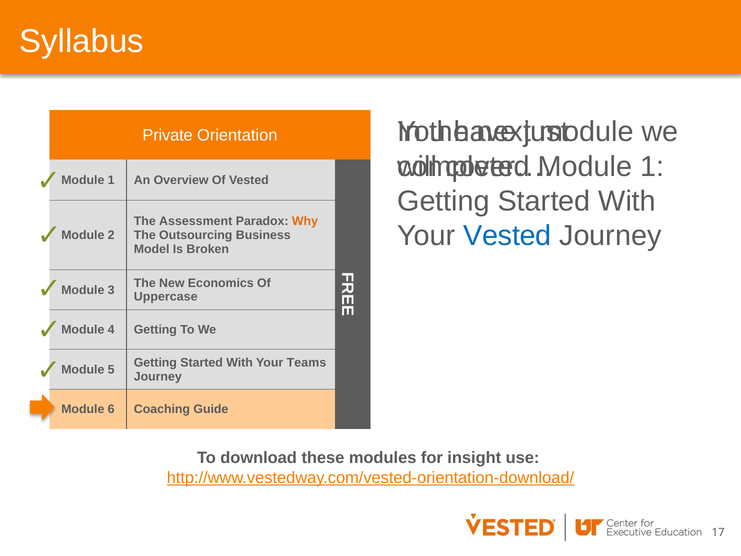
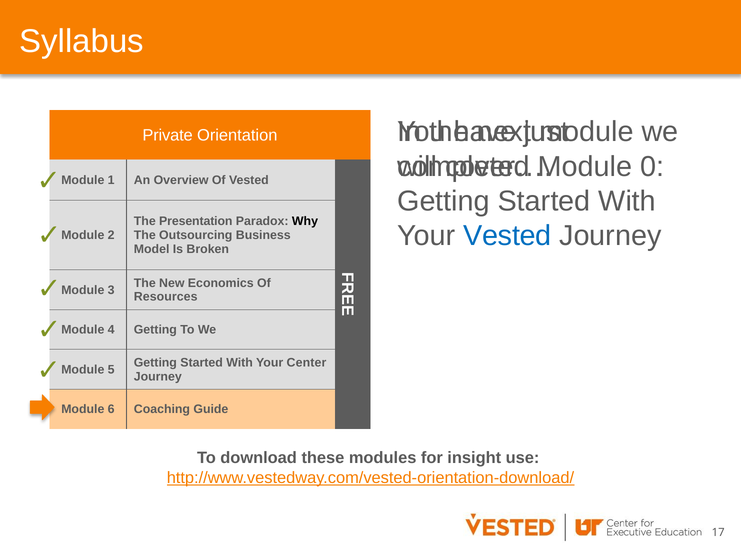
1 at (652, 166): 1 -> 0
Assessment: Assessment -> Presentation
Why colour: orange -> black
Uppercase: Uppercase -> Resources
Teams: Teams -> Center
